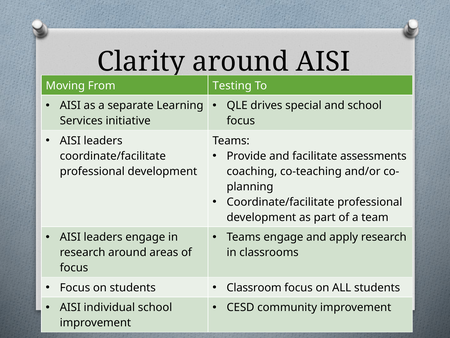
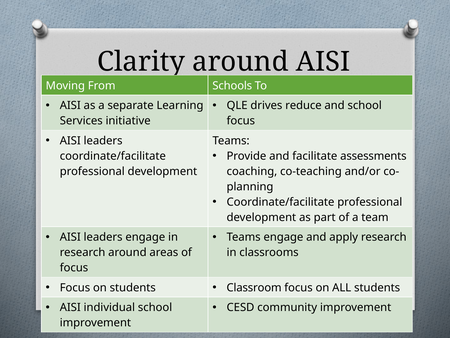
Testing: Testing -> Schools
special: special -> reduce
